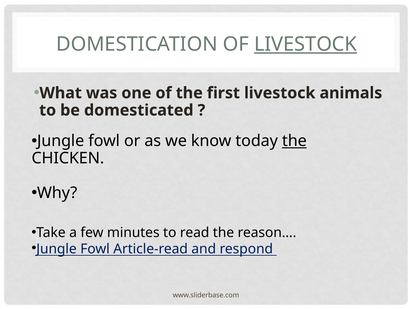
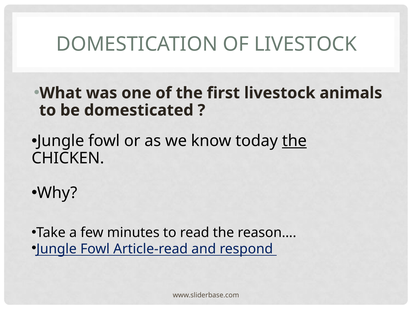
LIVESTOCK at (305, 44) underline: present -> none
